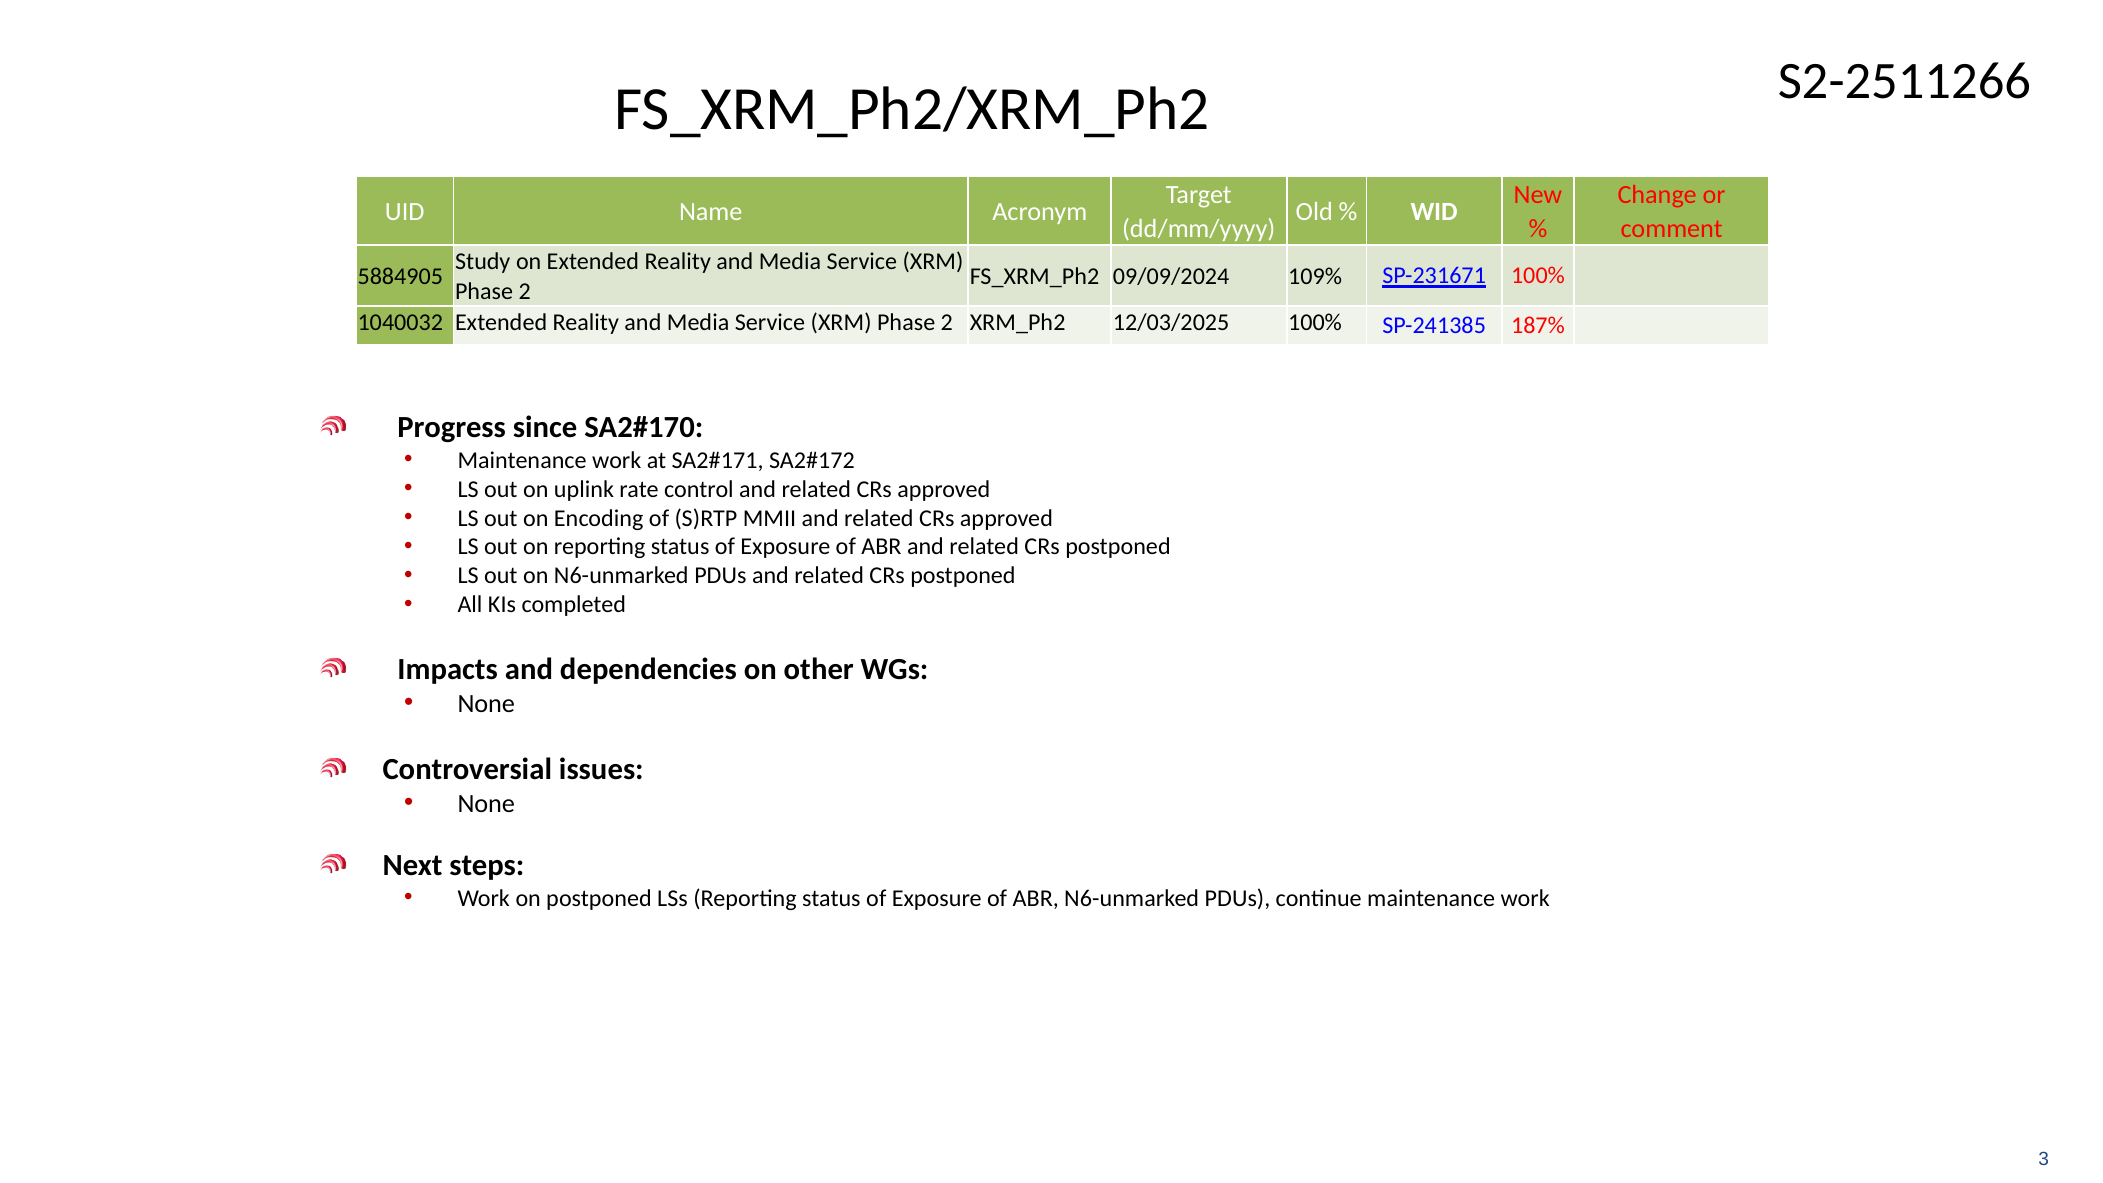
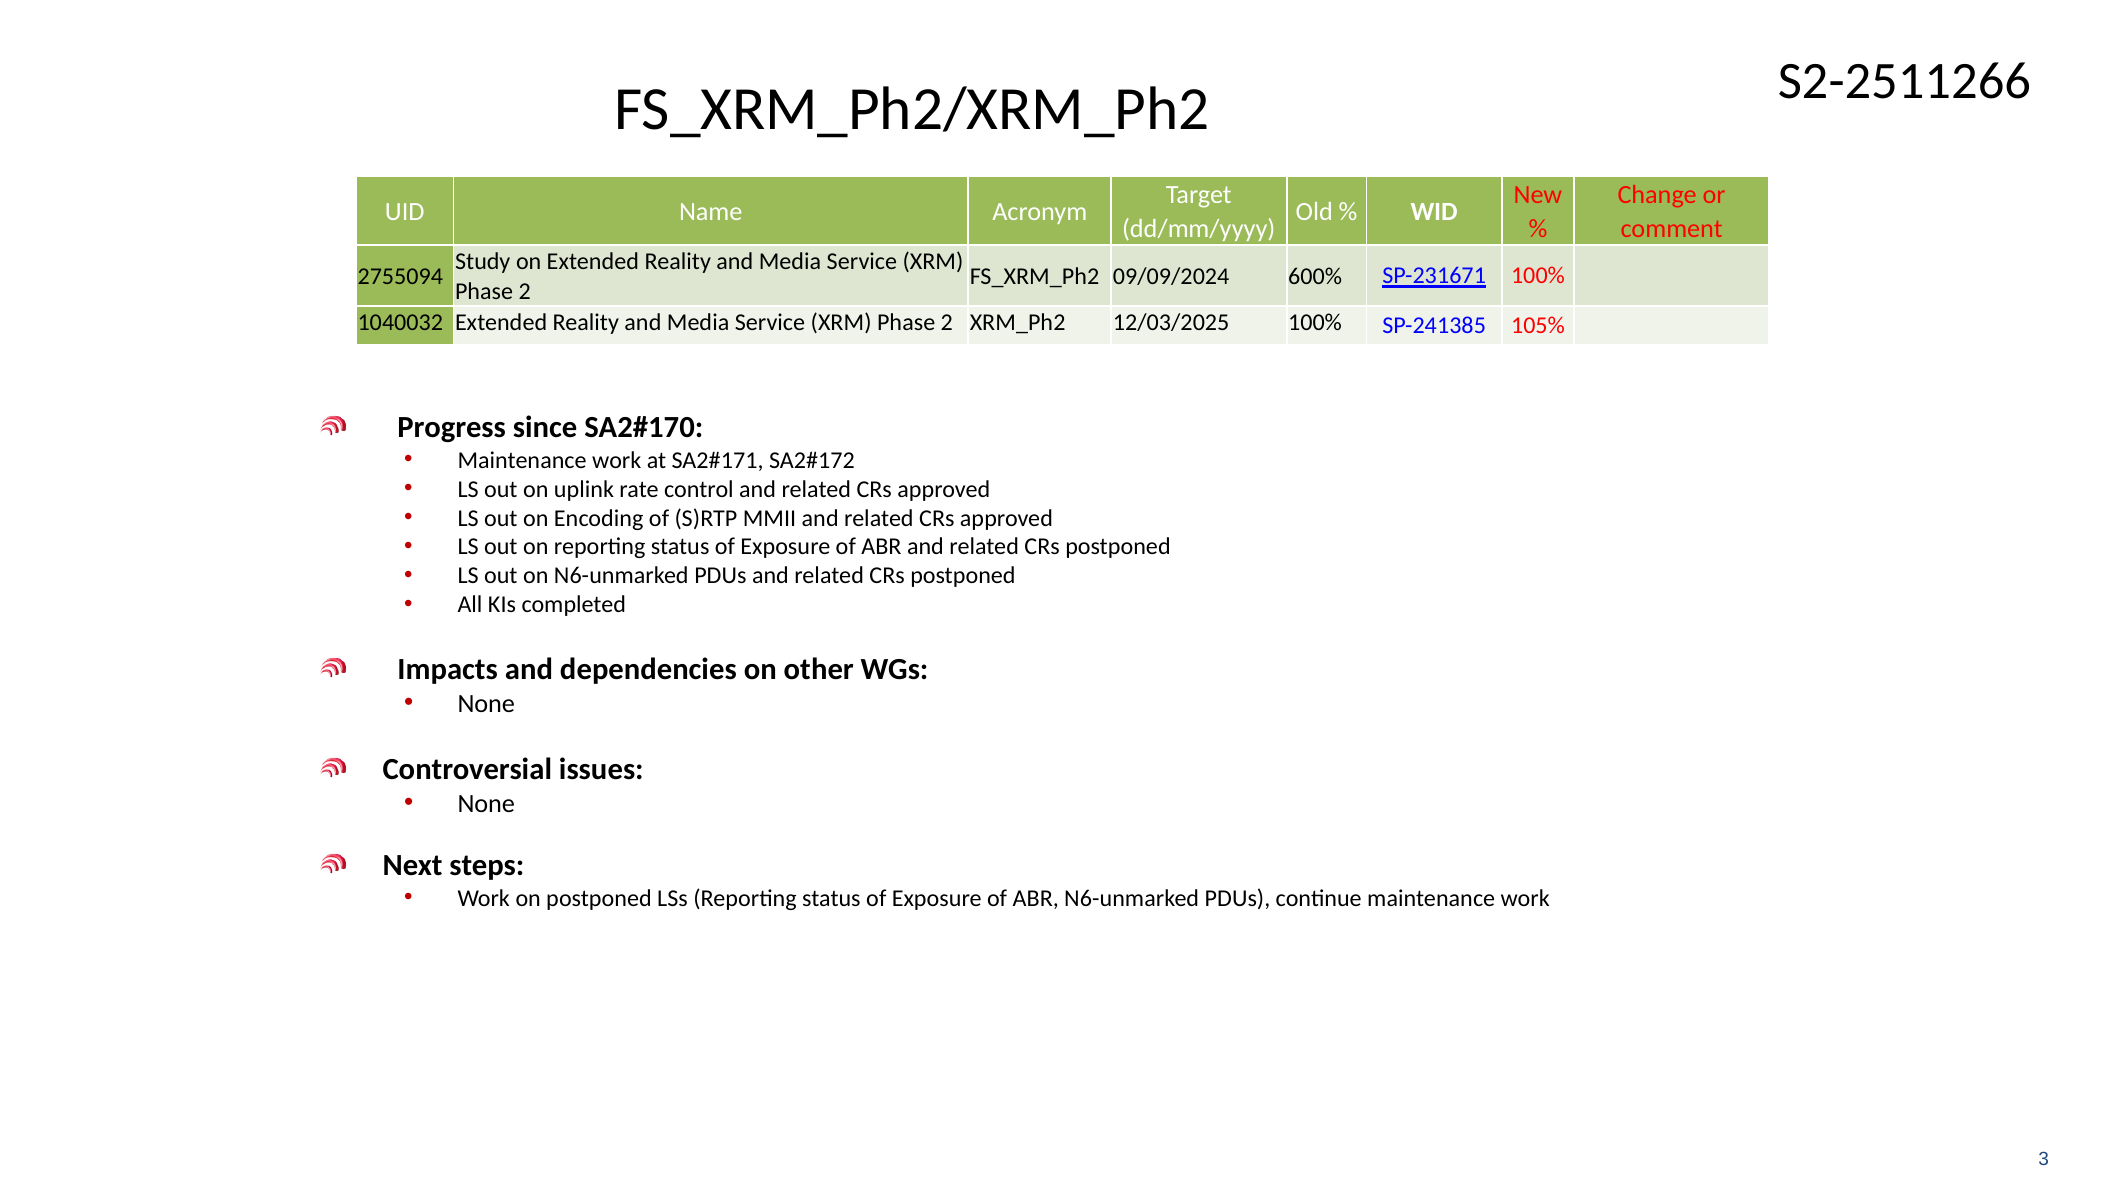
5884905: 5884905 -> 2755094
109%: 109% -> 600%
187%: 187% -> 105%
